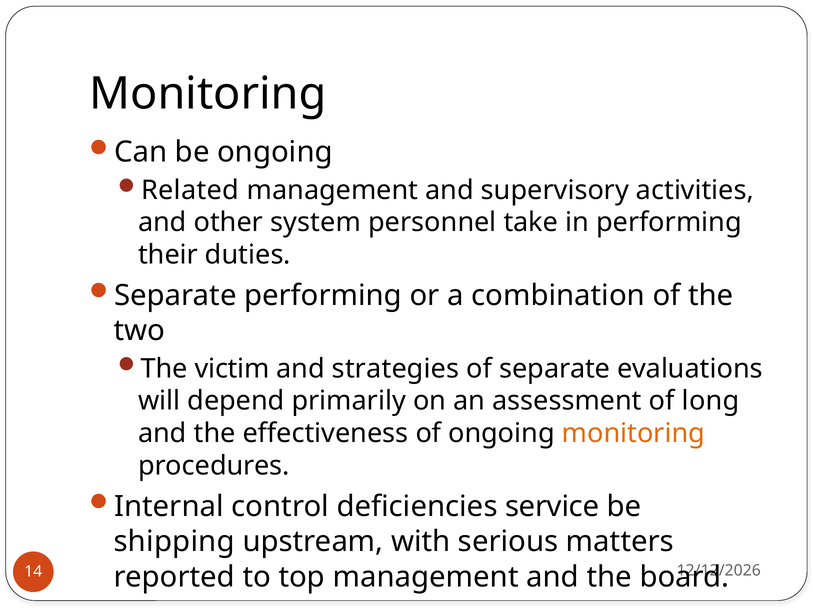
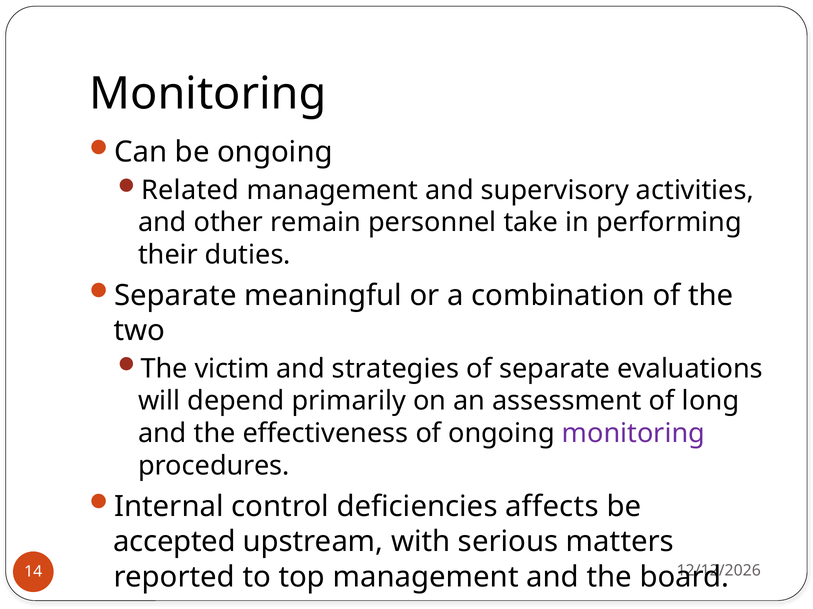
system: system -> remain
Separate performing: performing -> meaningful
monitoring at (633, 434) colour: orange -> purple
service: service -> affects
shipping: shipping -> accepted
